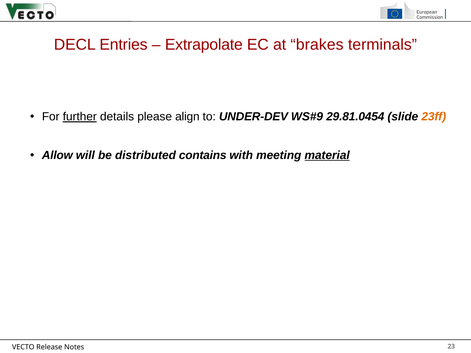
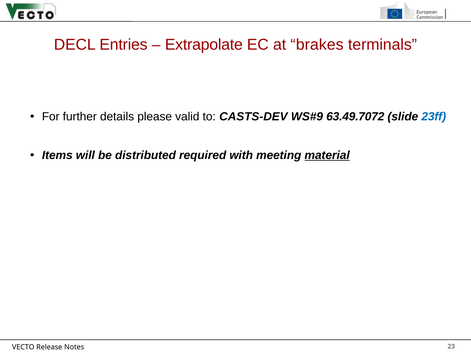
further underline: present -> none
align: align -> valid
UNDER-DEV: UNDER-DEV -> CASTS-DEV
29.81.0454: 29.81.0454 -> 63.49.7072
23ff colour: orange -> blue
Allow: Allow -> Items
contains: contains -> required
